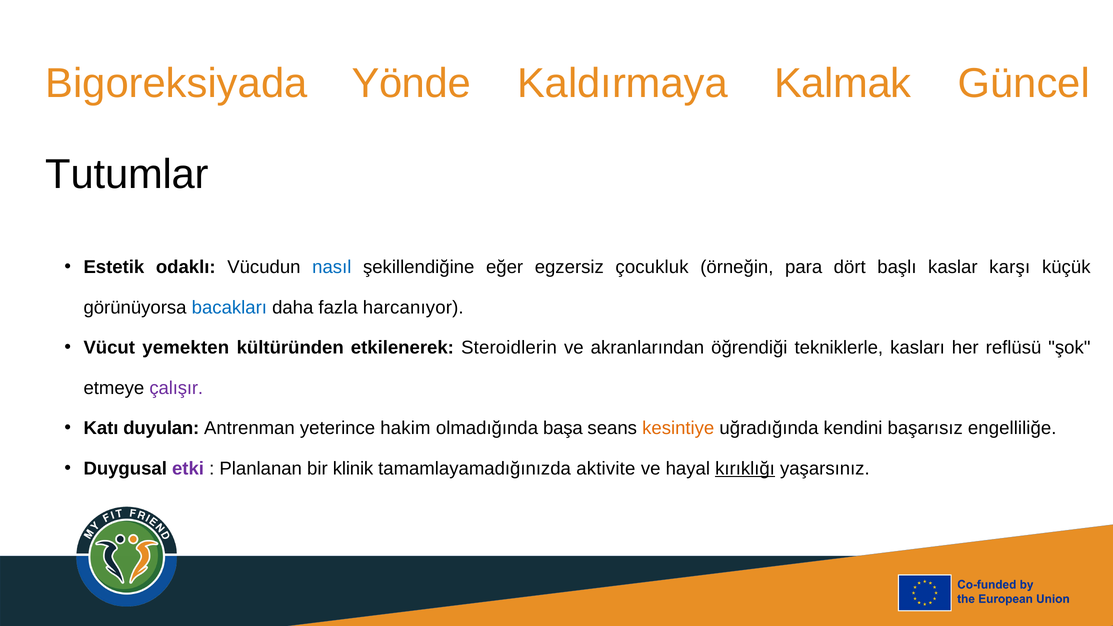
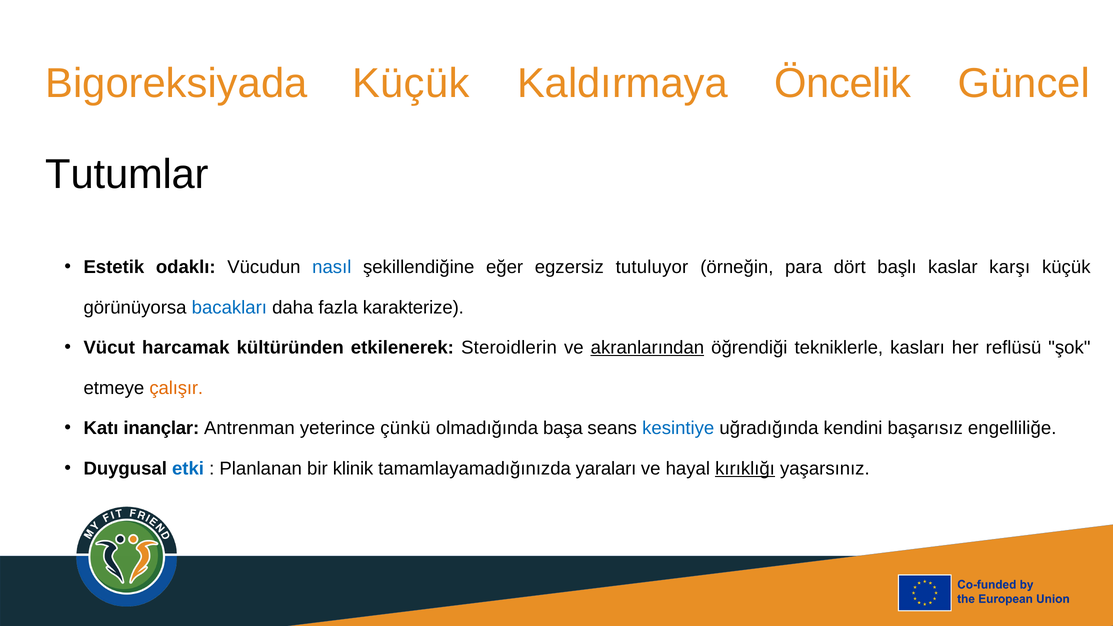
Bigoreksiyada Yönde: Yönde -> Küçük
Kalmak: Kalmak -> Öncelik
çocukluk: çocukluk -> tutuluyor
harcanıyor: harcanıyor -> karakterize
yemekten: yemekten -> harcamak
akranlarından underline: none -> present
çalışır colour: purple -> orange
duyulan: duyulan -> inançlar
hakim: hakim -> çünkü
kesintiye colour: orange -> blue
etki colour: purple -> blue
aktivite: aktivite -> yaraları
